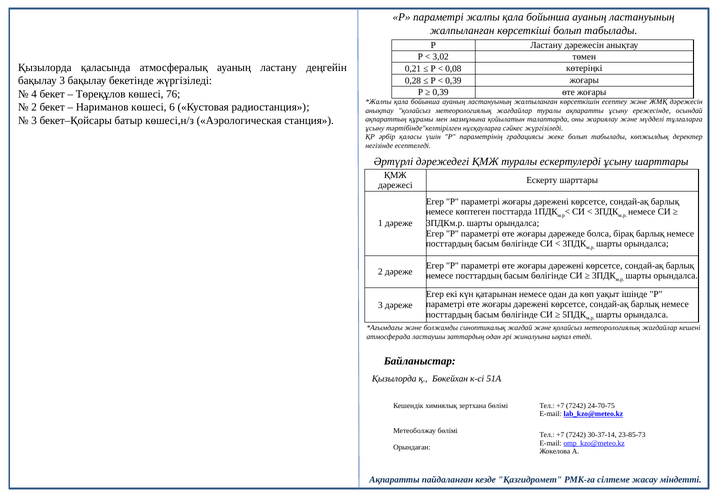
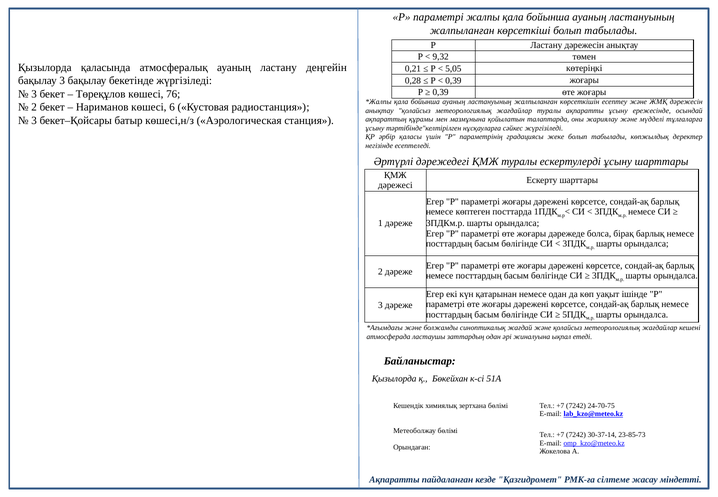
3,02: 3,02 -> 9,32
0,08: 0,08 -> 5,05
4 at (34, 94): 4 -> 3
